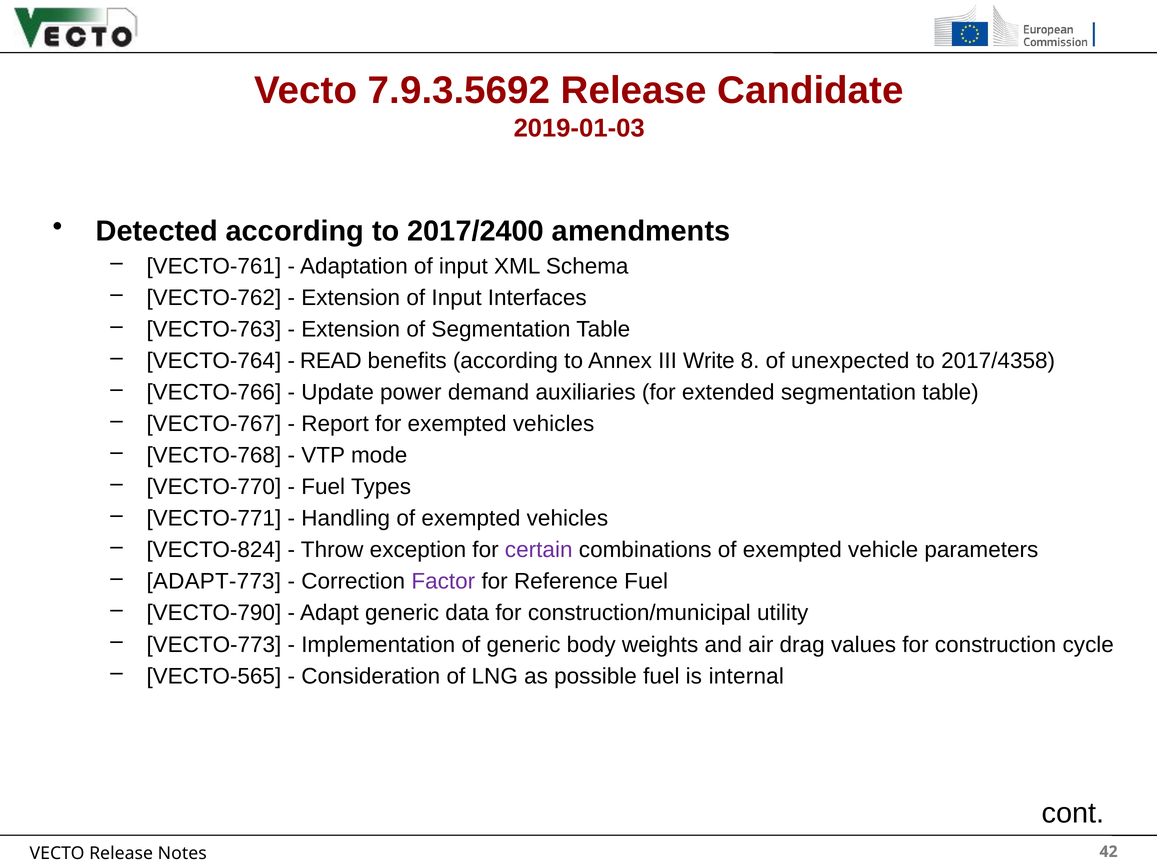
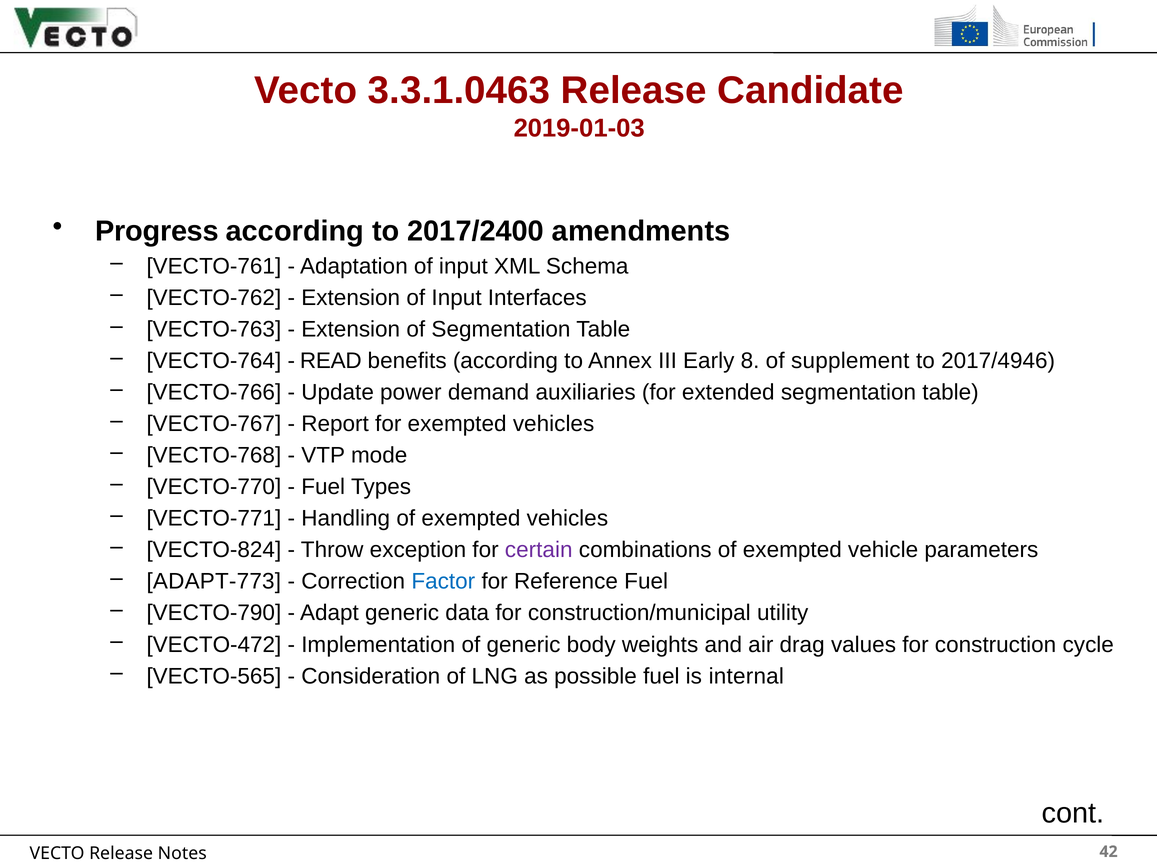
7.9.3.5692: 7.9.3.5692 -> 3.3.1.0463
Detected: Detected -> Progress
Write: Write -> Early
unexpected: unexpected -> supplement
2017/4358: 2017/4358 -> 2017/4946
Factor colour: purple -> blue
VECTO-773: VECTO-773 -> VECTO-472
